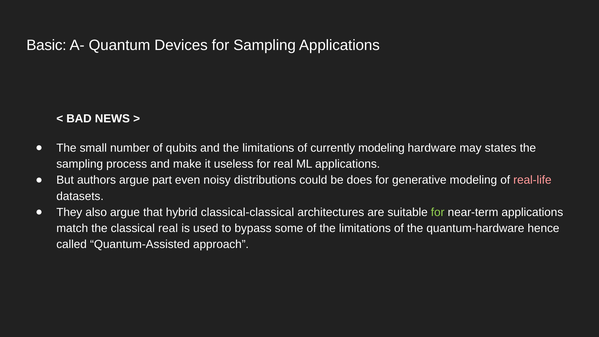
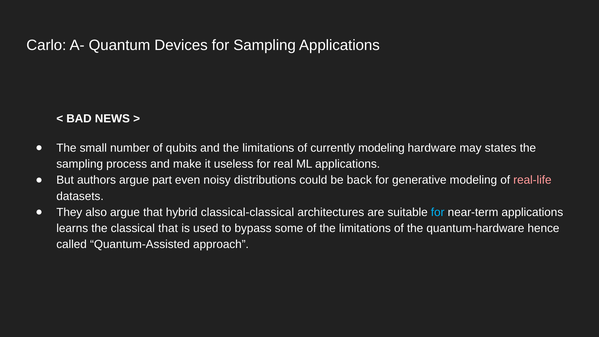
Basic: Basic -> Carlo
does: does -> back
for at (438, 212) colour: light green -> light blue
match: match -> learns
classical real: real -> that
